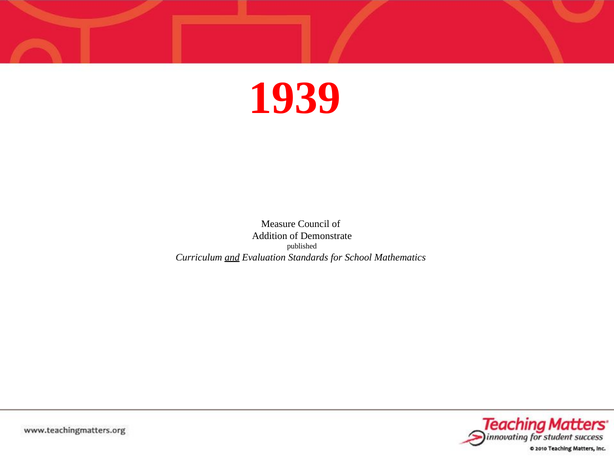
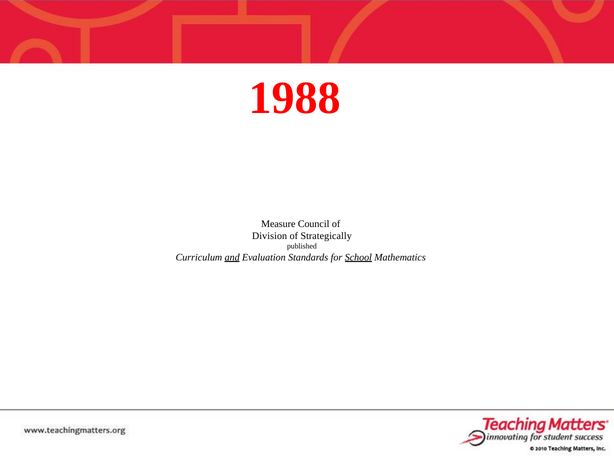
1939: 1939 -> 1988
Addition: Addition -> Division
Demonstrate: Demonstrate -> Strategically
School underline: none -> present
